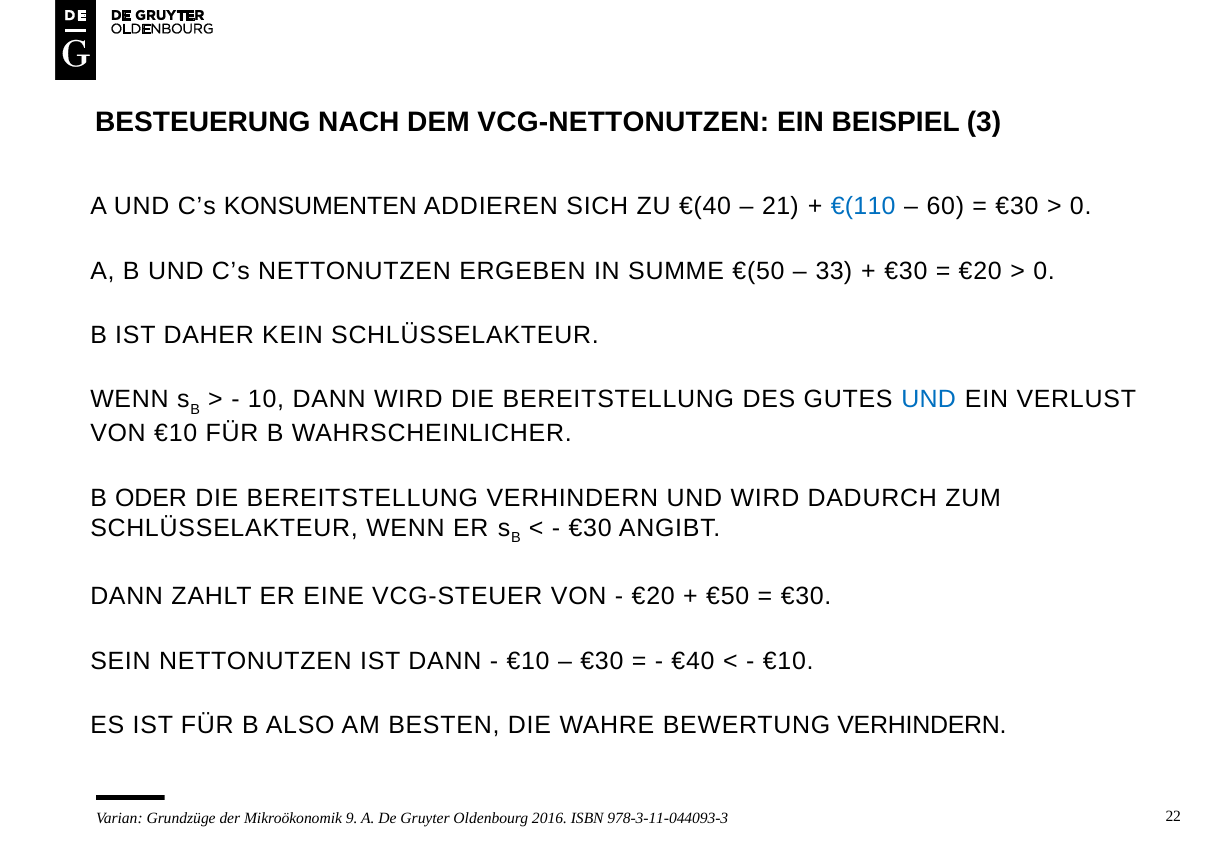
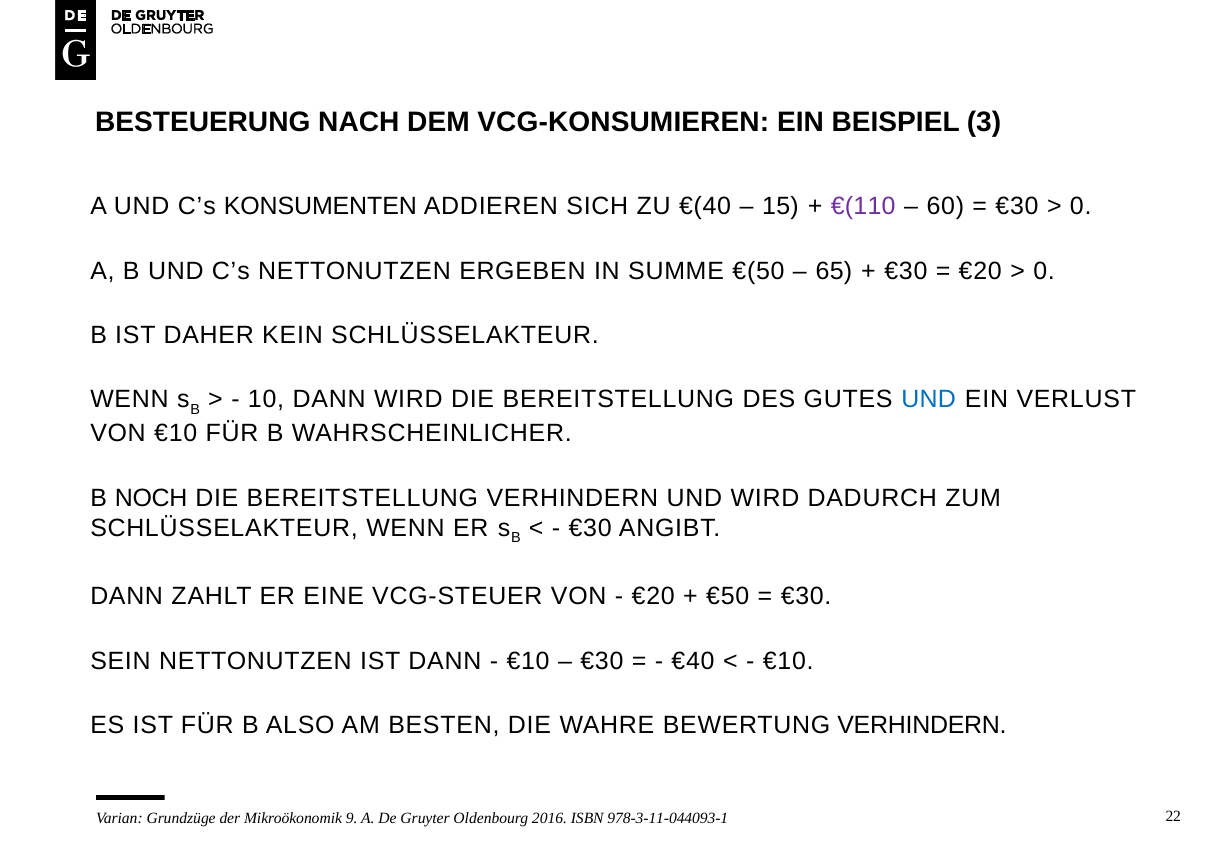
VCG-NETTONUTZEN: VCG-NETTONUTZEN -> VCG-KONSUMIEREN
21: 21 -> 15
€(110 colour: blue -> purple
33: 33 -> 65
ODER: ODER -> NOCH
978-3-11-044093-3: 978-3-11-044093-3 -> 978-3-11-044093-1
